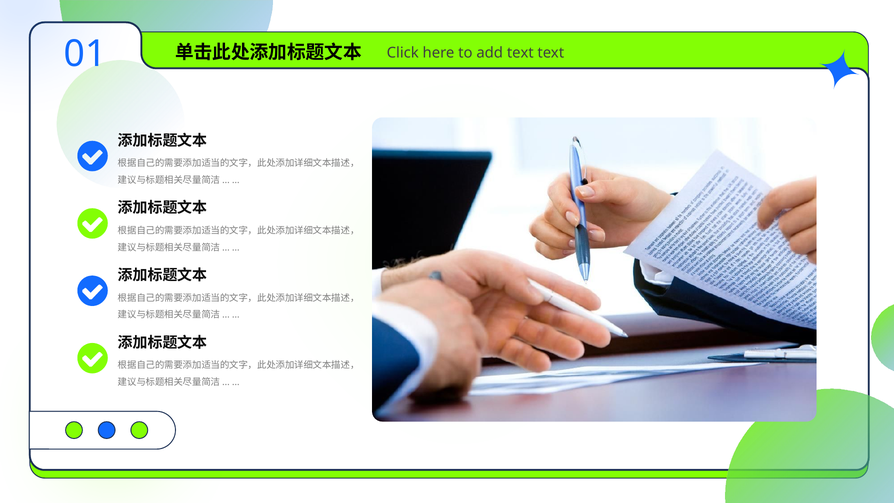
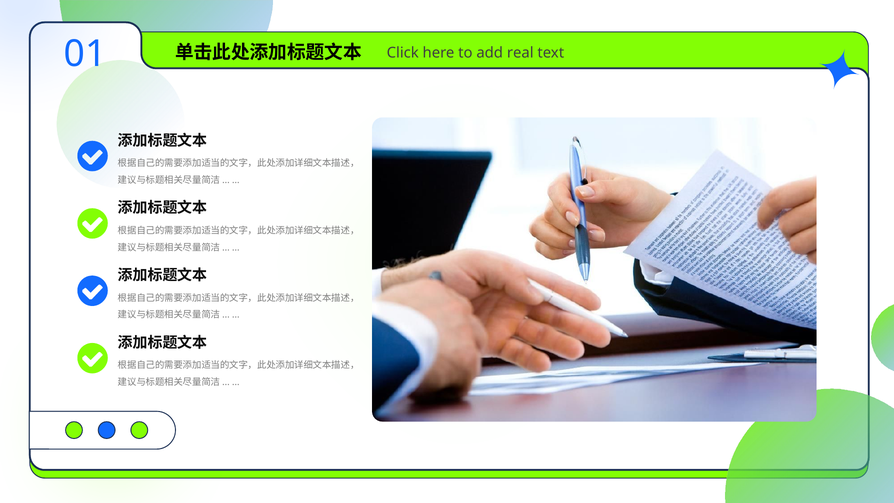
add text: text -> real
